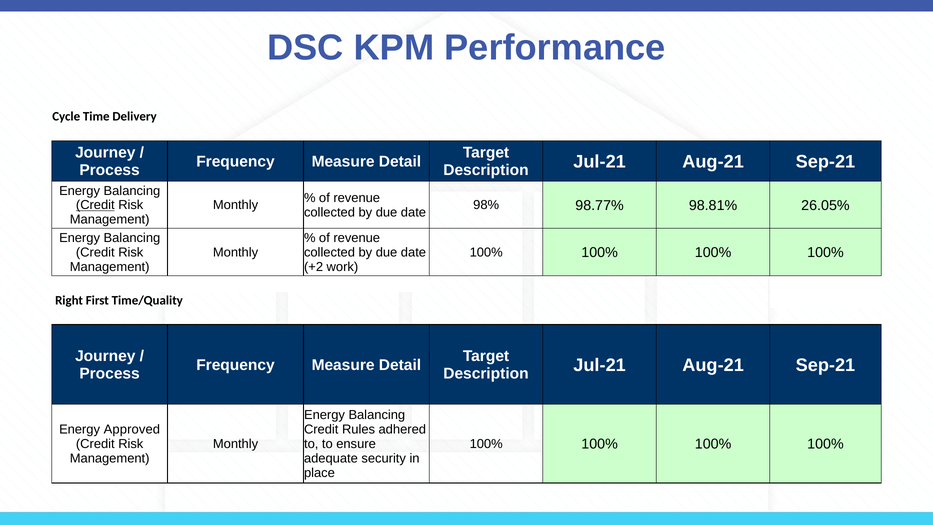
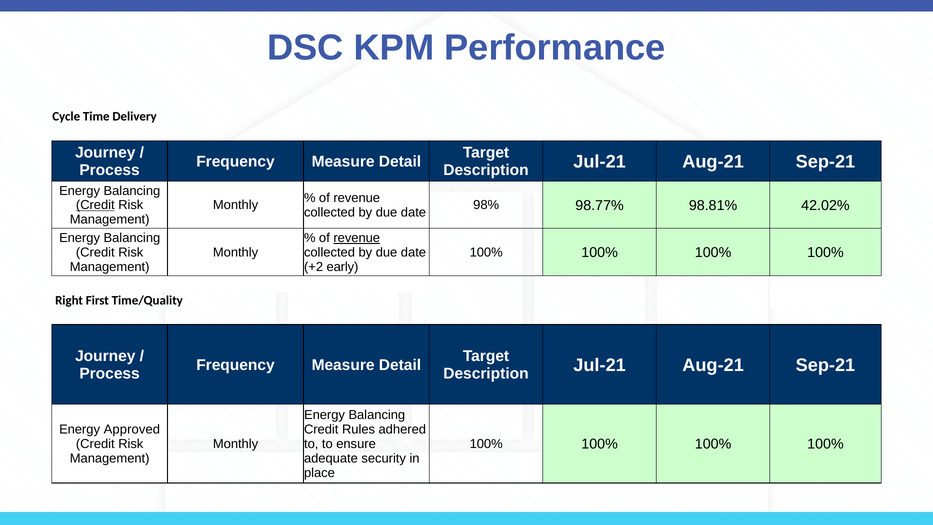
26.05%: 26.05% -> 42.02%
revenue at (357, 238) underline: none -> present
work: work -> early
